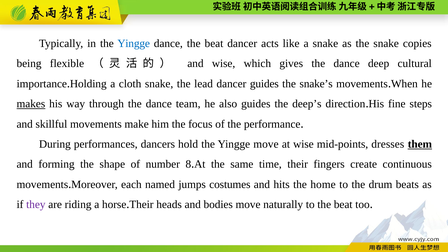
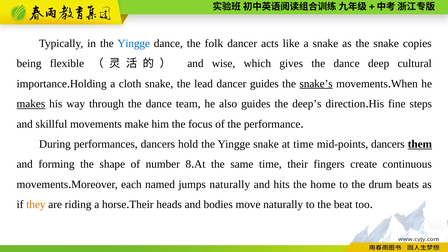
dance the beat: beat -> folk
snake’s underline: none -> present
Yingge move: move -> snake
at wise: wise -> time
mid-points dresses: dresses -> dancers
jumps costumes: costumes -> naturally
they colour: purple -> orange
